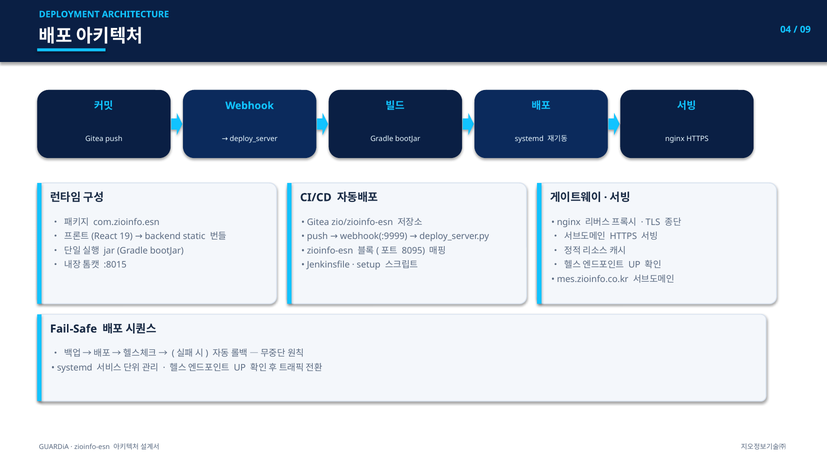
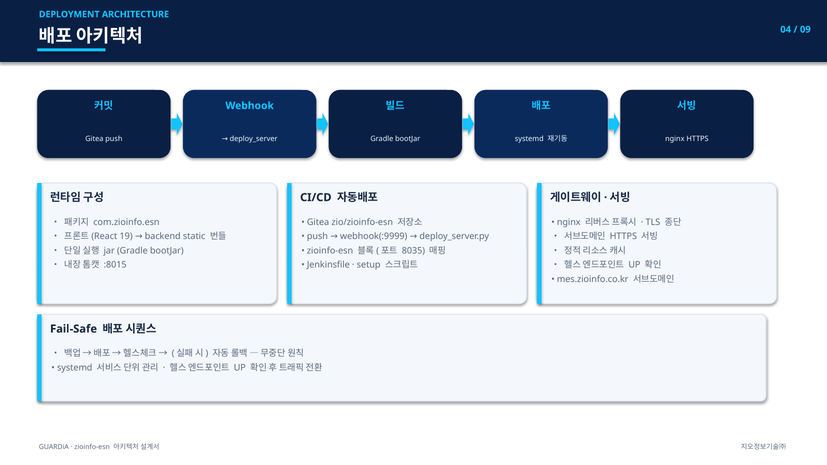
8095: 8095 -> 8035
